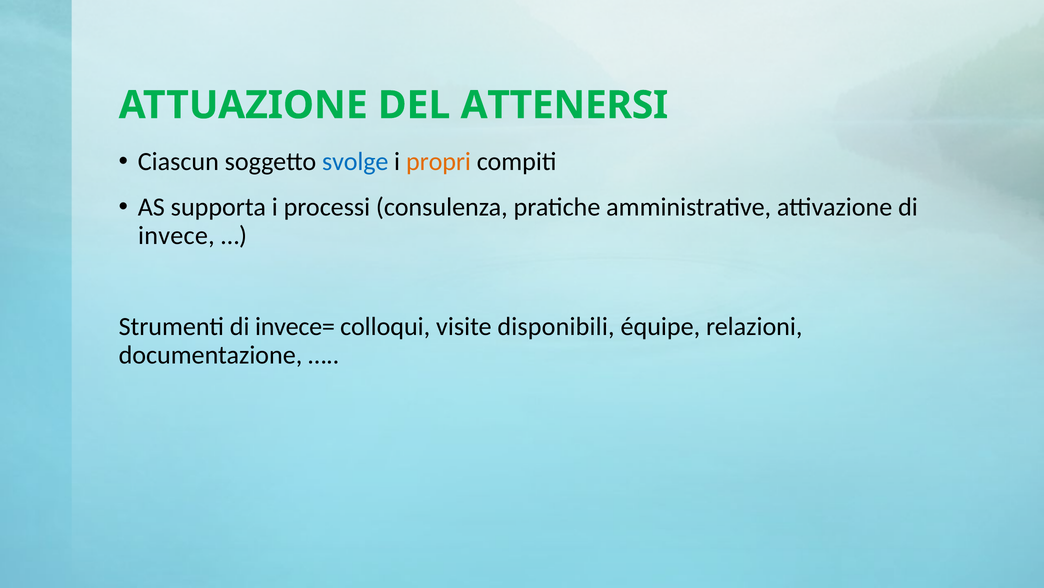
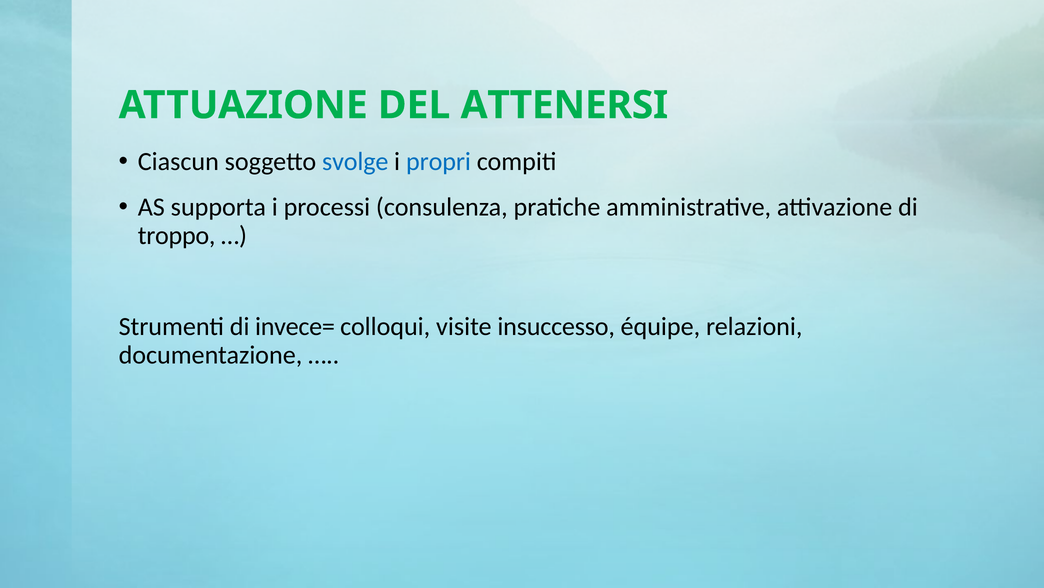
propri colour: orange -> blue
invece: invece -> troppo
disponibili: disponibili -> insuccesso
